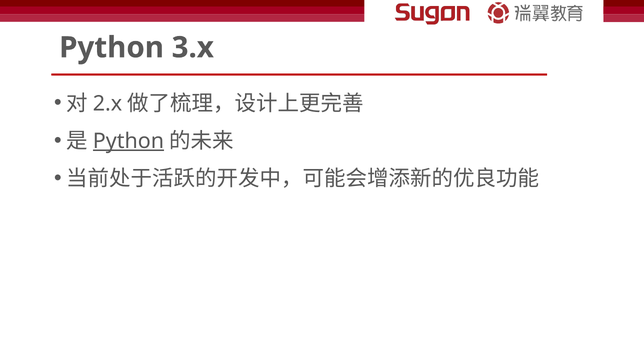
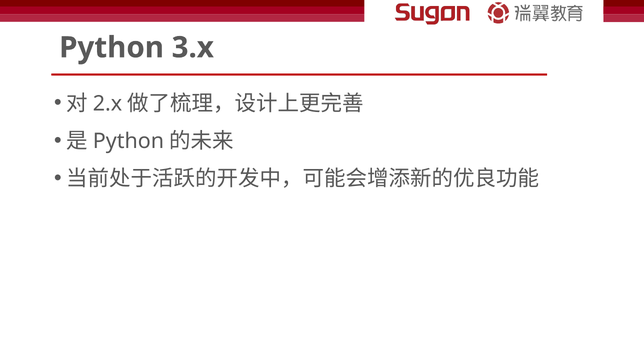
Python at (128, 141) underline: present -> none
